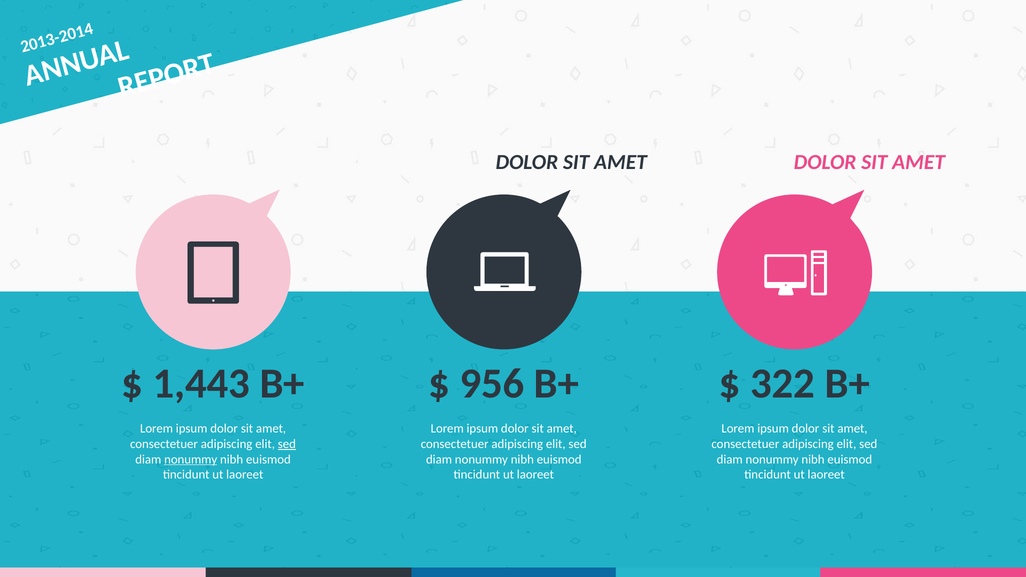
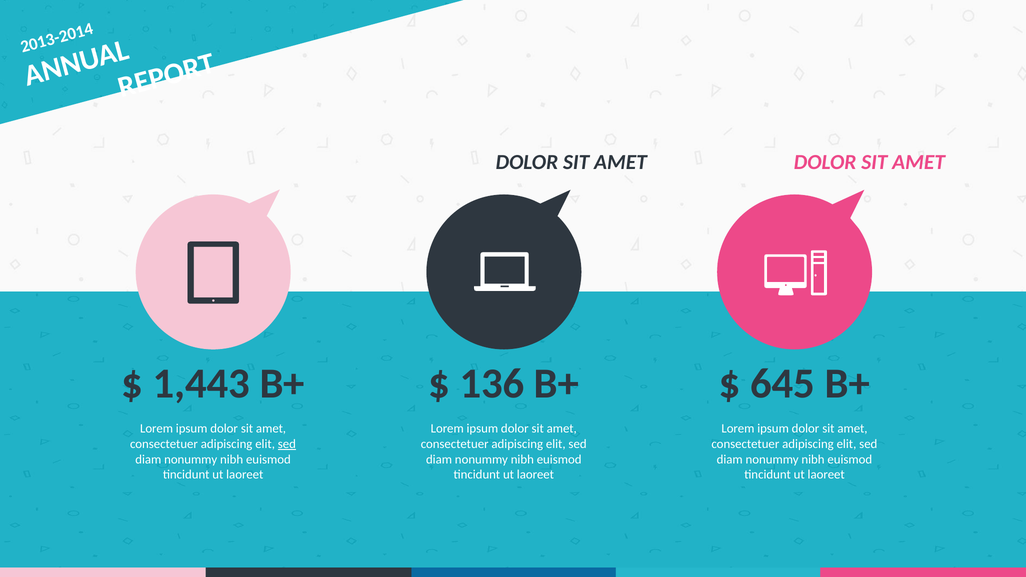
956: 956 -> 136
322: 322 -> 645
nonummy at (191, 459) underline: present -> none
